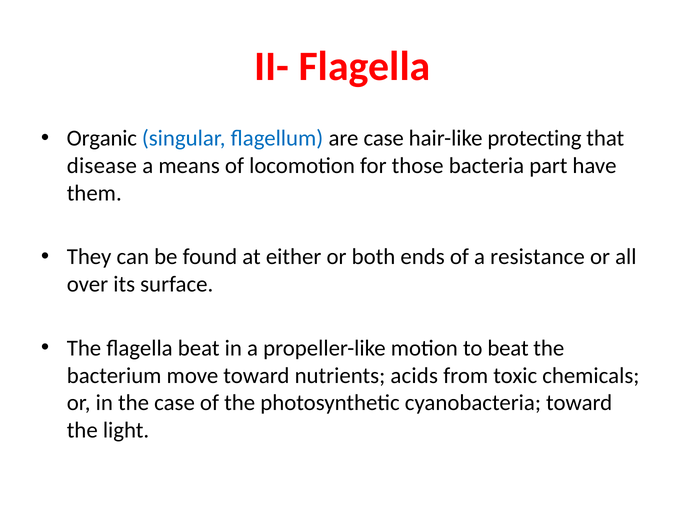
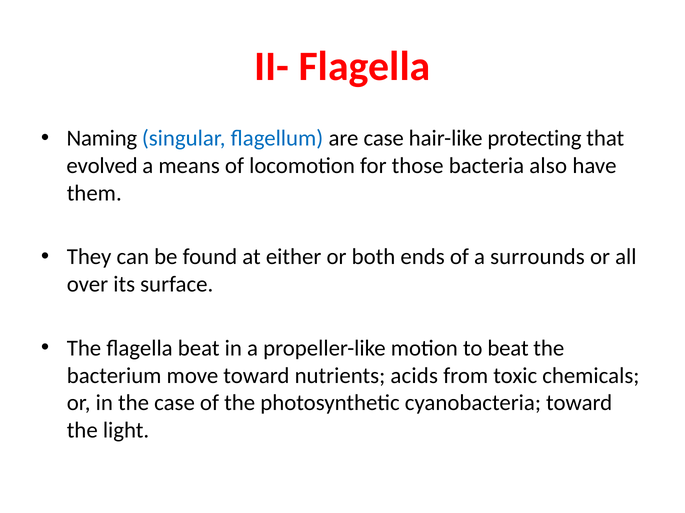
Organic: Organic -> Naming
disease: disease -> evolved
part: part -> also
resistance: resistance -> surrounds
